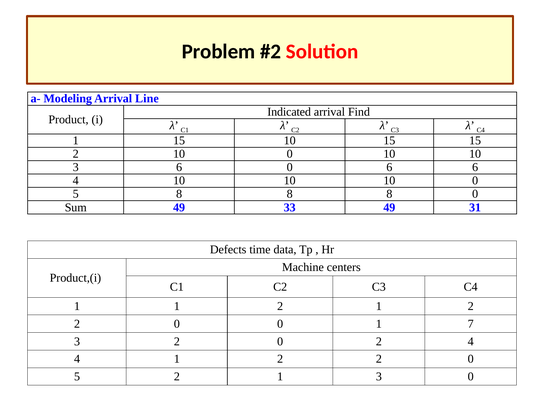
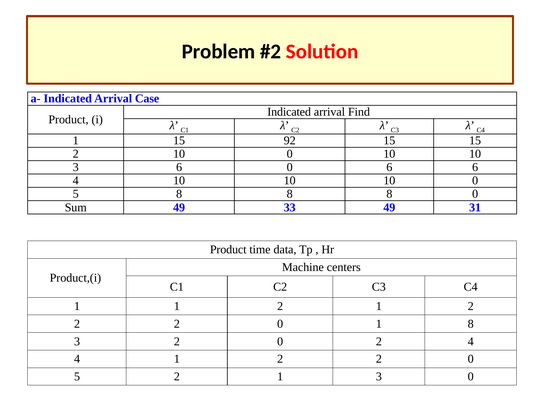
a- Modeling: Modeling -> Indicated
Line: Line -> Case
15 10: 10 -> 92
Defects at (228, 250): Defects -> Product
0 at (177, 324): 0 -> 2
1 7: 7 -> 8
